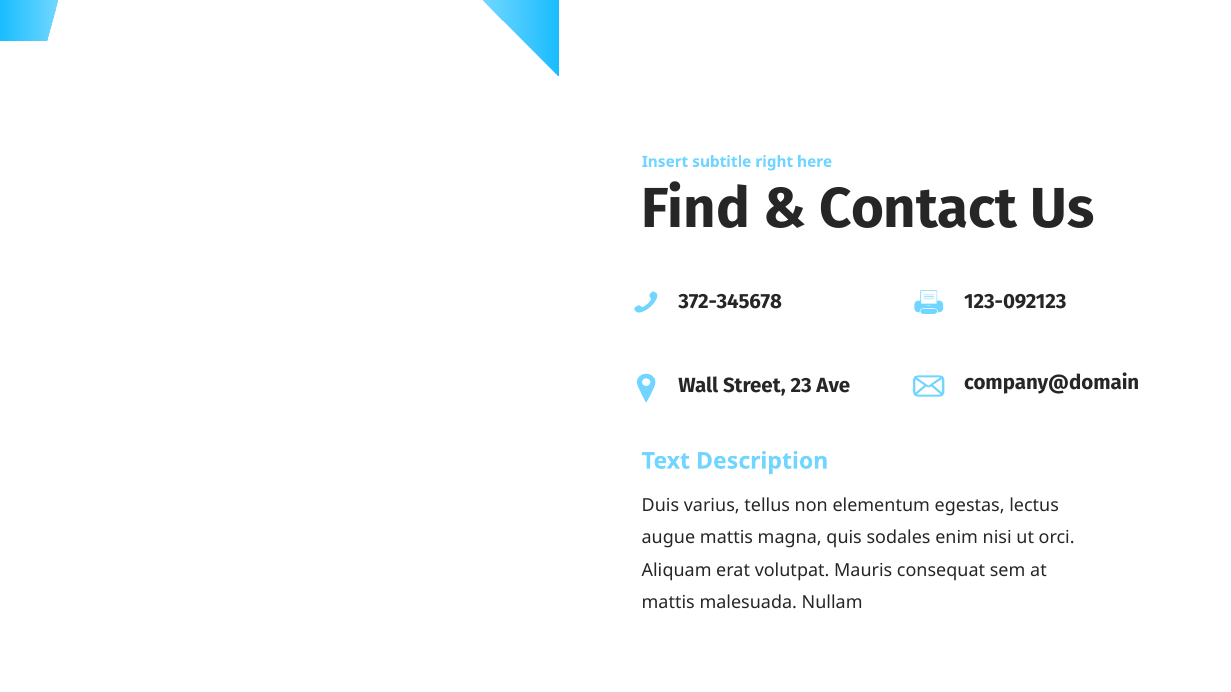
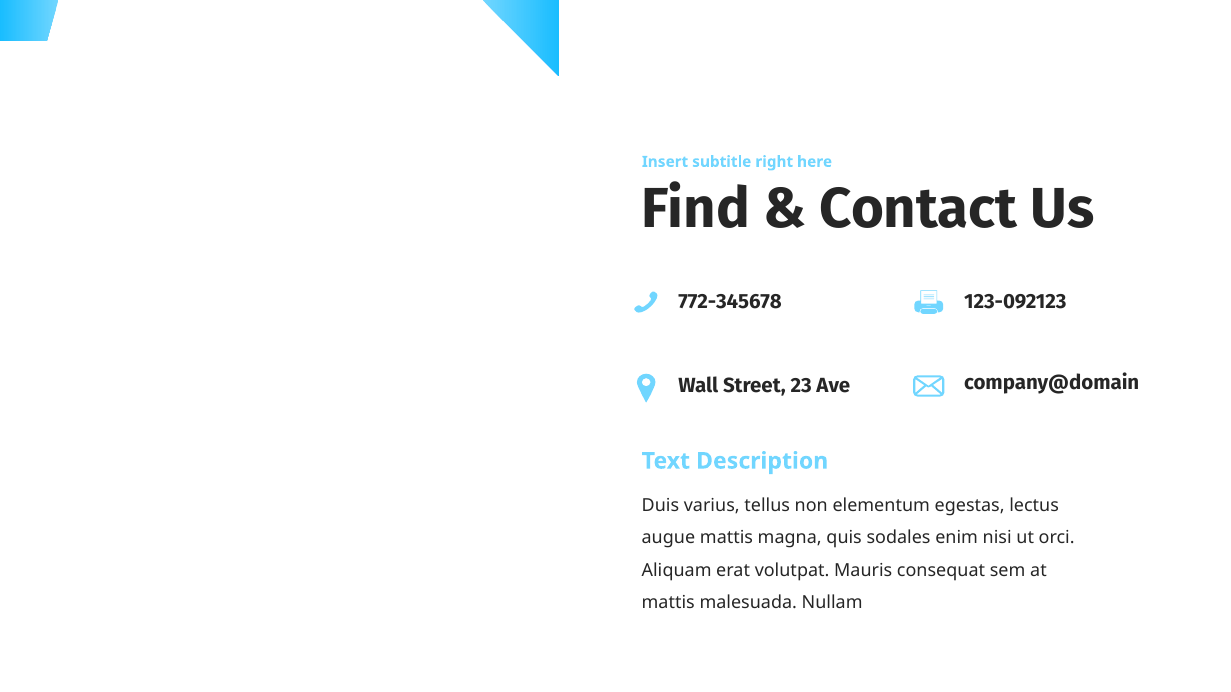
372-345678: 372-345678 -> 772-345678
